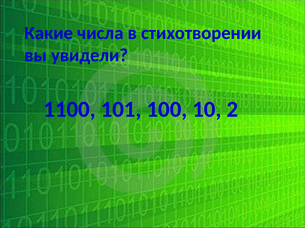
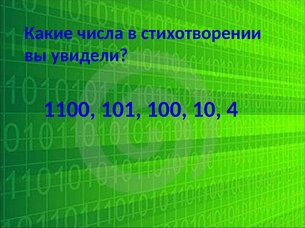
2: 2 -> 4
